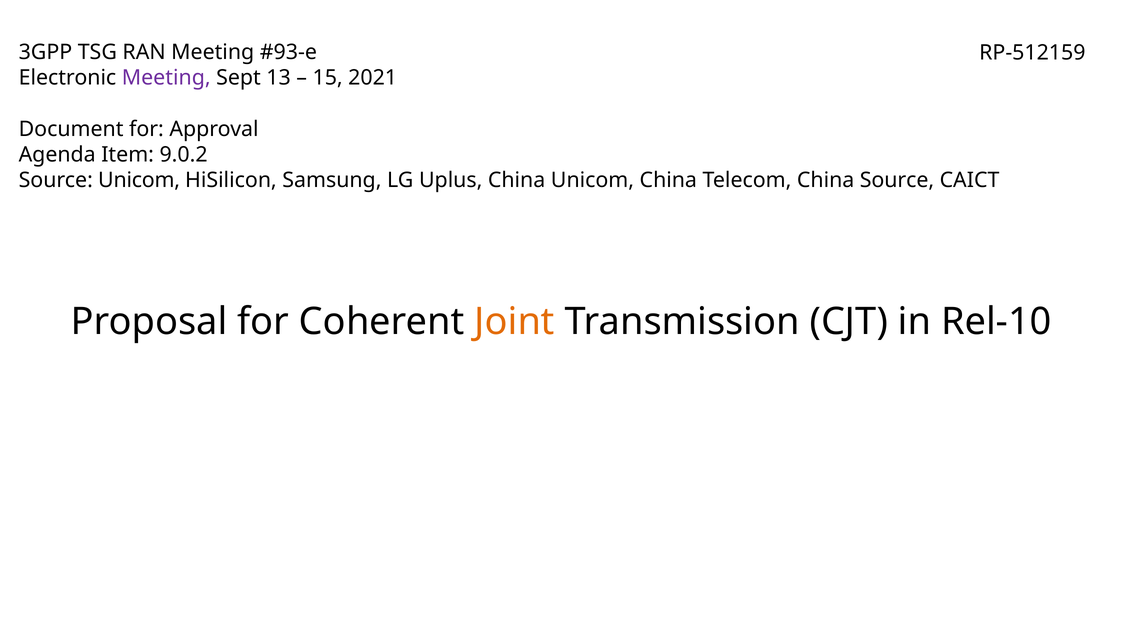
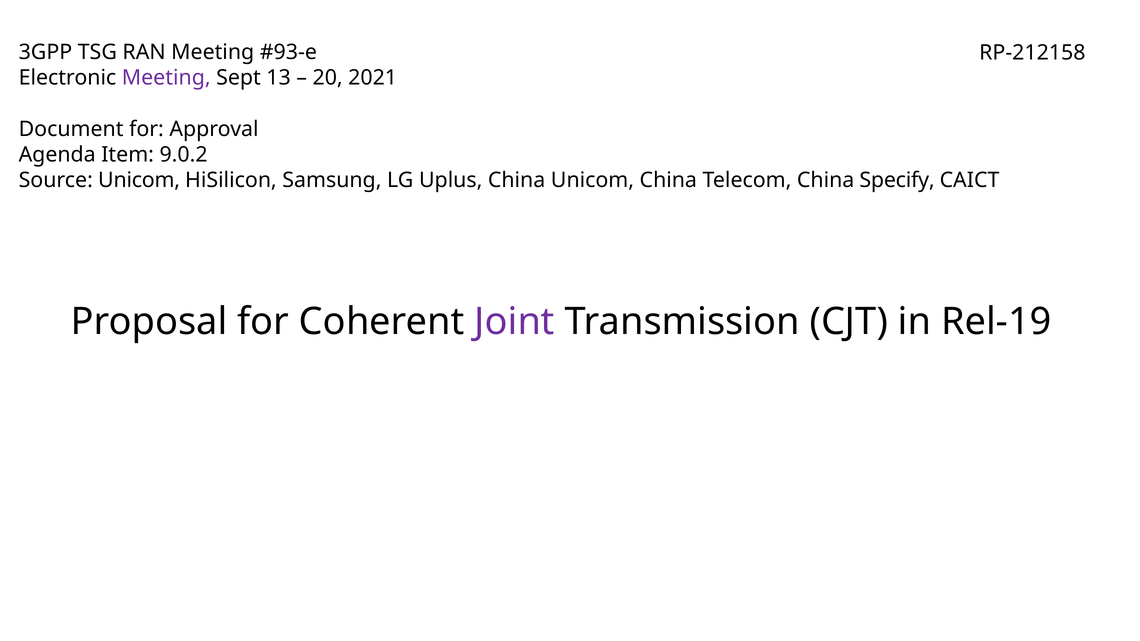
RP-512159: RP-512159 -> RP-212158
15: 15 -> 20
China Source: Source -> Specify
Joint colour: orange -> purple
Rel-10: Rel-10 -> Rel-19
